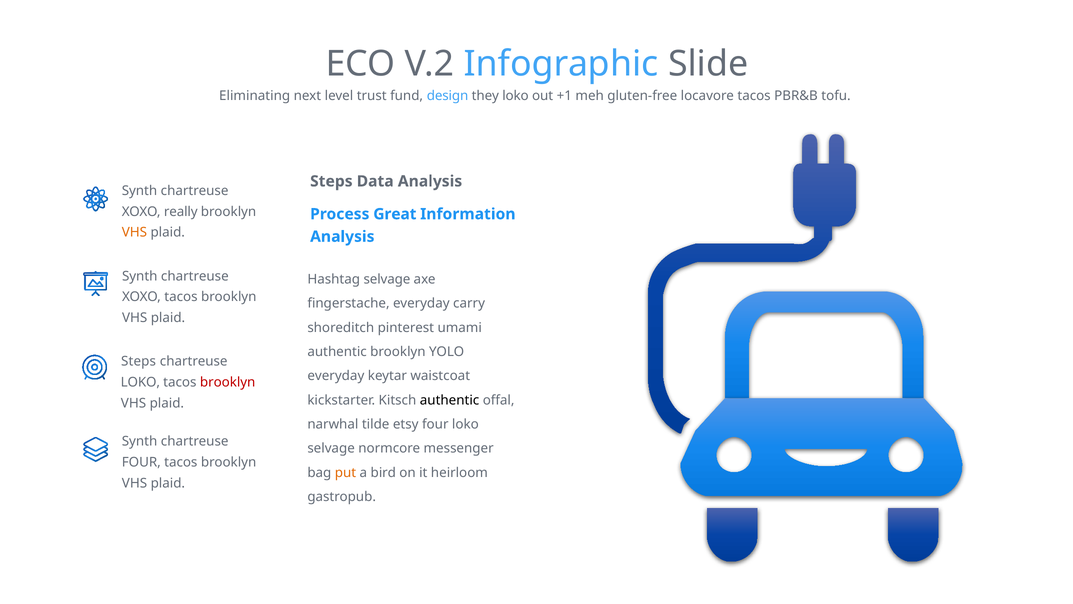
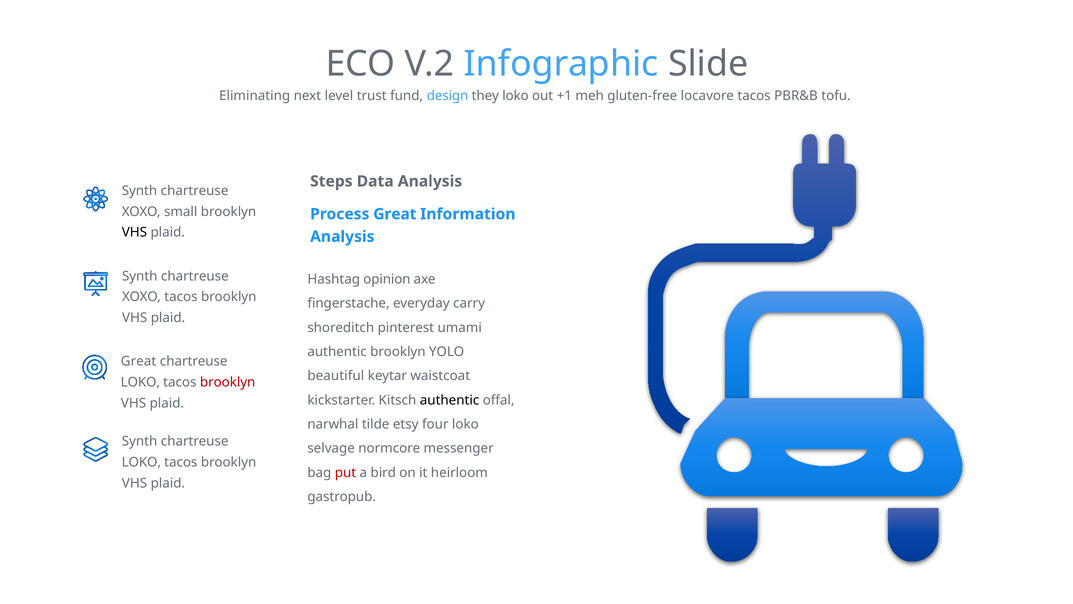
really: really -> small
VHS at (134, 232) colour: orange -> black
Hashtag selvage: selvage -> opinion
Steps at (139, 361): Steps -> Great
everyday at (336, 376): everyday -> beautiful
FOUR at (141, 462): FOUR -> LOKO
put colour: orange -> red
